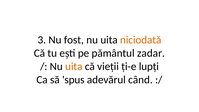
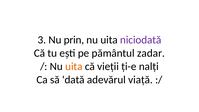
fost: fost -> prin
niciodată colour: orange -> purple
lupți: lupți -> nalți
spus: spus -> dată
când: când -> viață
